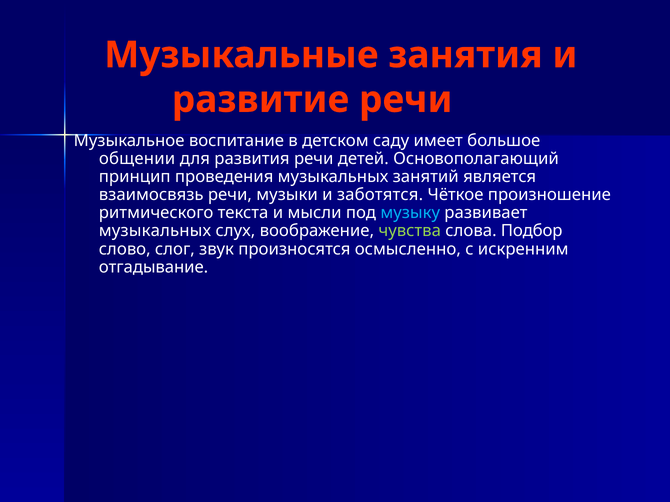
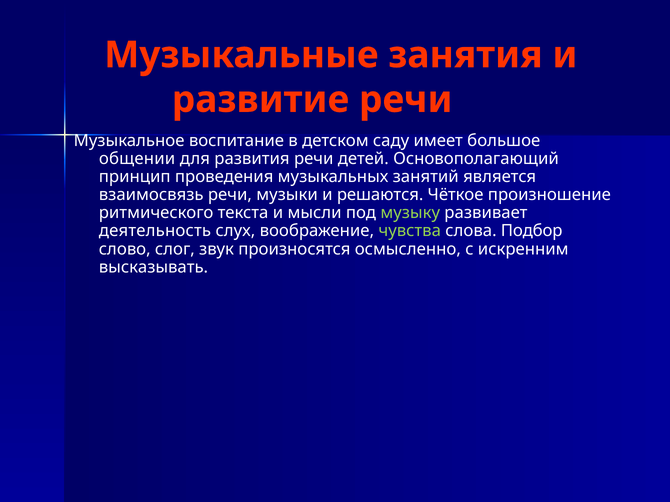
заботятся: заботятся -> решаются
музыку colour: light blue -> light green
музыкальных at (155, 231): музыкальных -> деятельность
отгадывание: отгадывание -> высказывать
